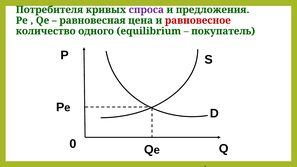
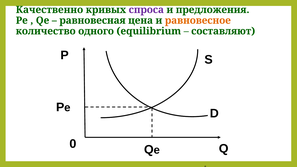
Потребителя: Потребителя -> Качественно
равновесное colour: red -> orange
покупатель: покупатель -> составляют
